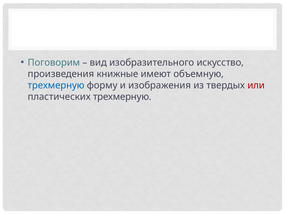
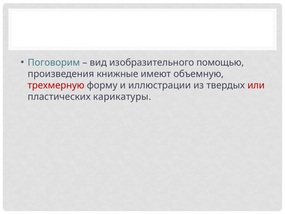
искусство: искусство -> помощью
трехмерную at (56, 85) colour: blue -> red
изображения: изображения -> иллюстрации
пластических трехмерную: трехмерную -> карикатуры
